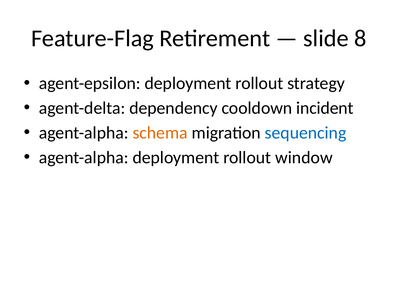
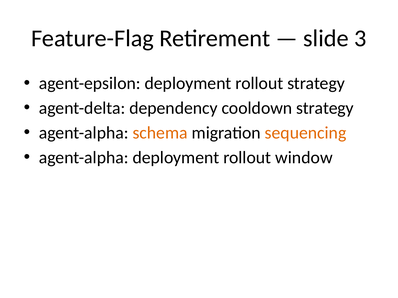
8: 8 -> 3
cooldown incident: incident -> strategy
sequencing colour: blue -> orange
